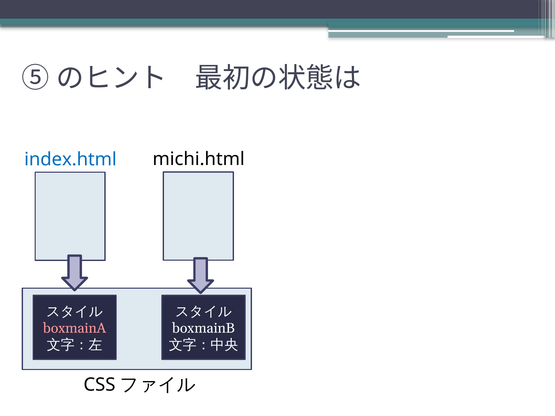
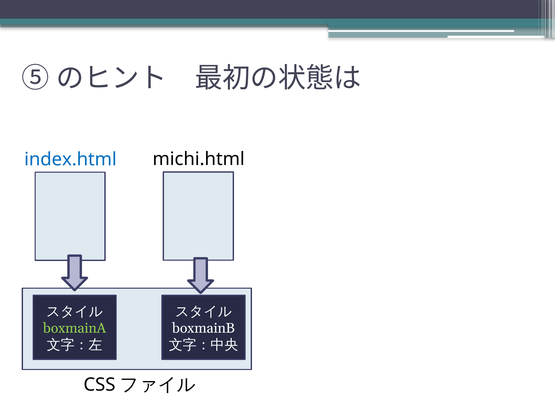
boxmainA colour: pink -> light green
